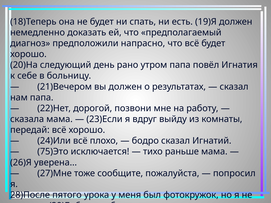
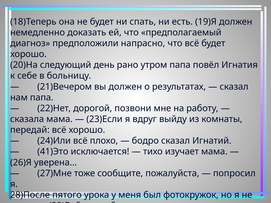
75)Это: 75)Это -> 41)Это
раньше: раньше -> изучает
